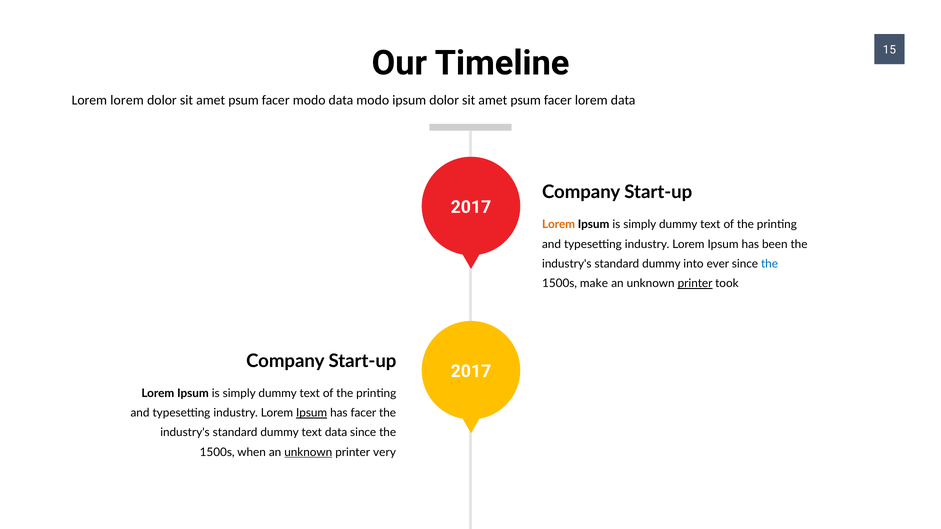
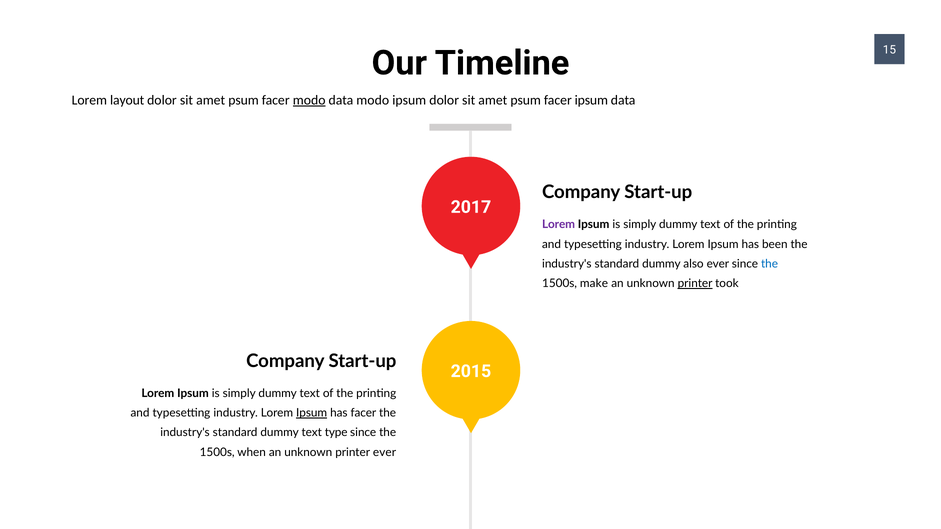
Lorem lorem: lorem -> layout
modo at (309, 100) underline: none -> present
facer lorem: lorem -> ipsum
Lorem at (559, 225) colour: orange -> purple
into: into -> also
2017 at (471, 371): 2017 -> 2015
text data: data -> type
unknown at (308, 452) underline: present -> none
printer very: very -> ever
